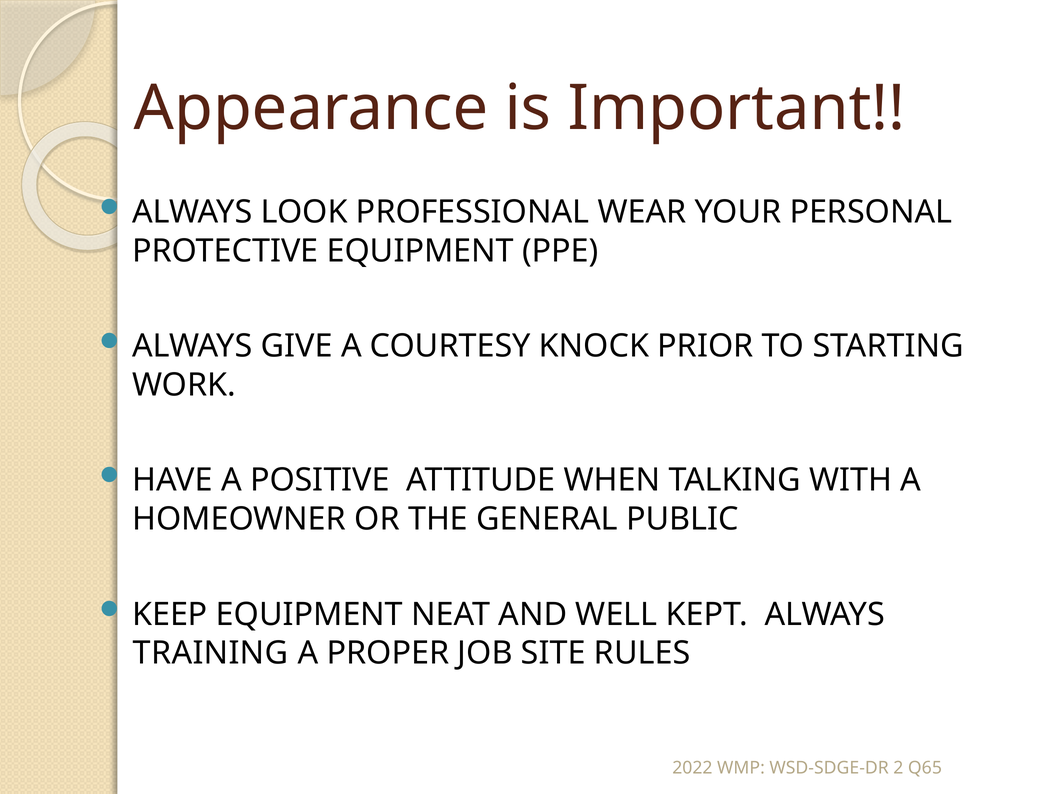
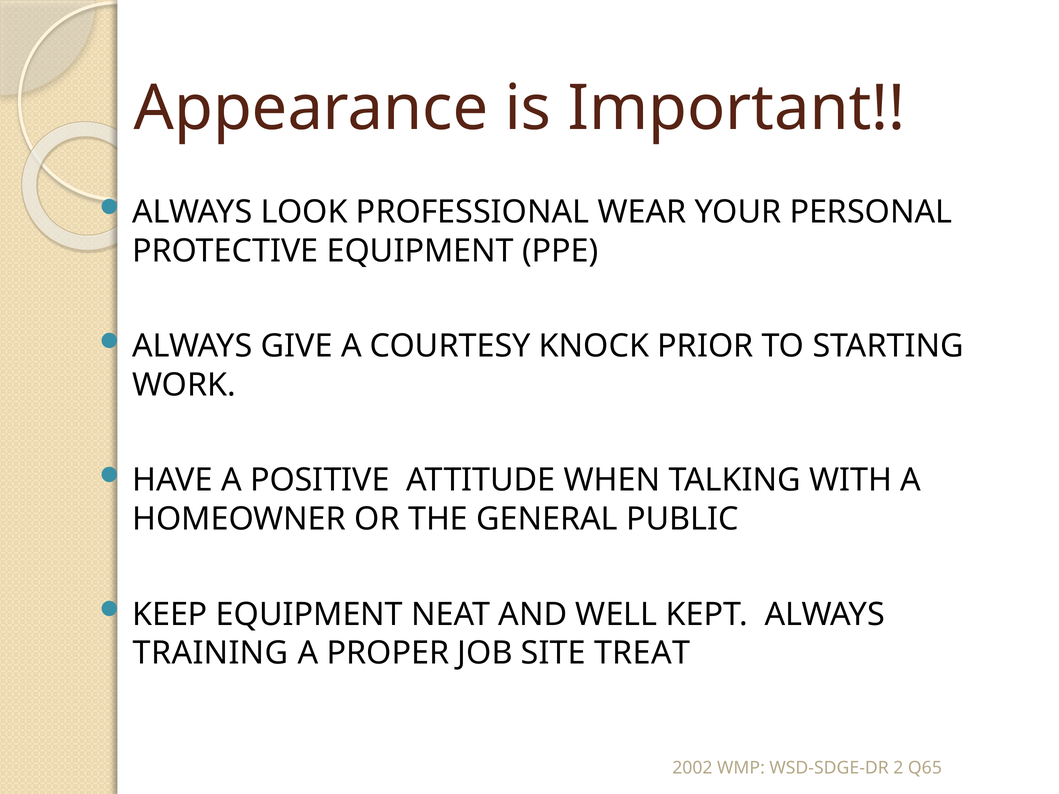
RULES: RULES -> TREAT
2022: 2022 -> 2002
